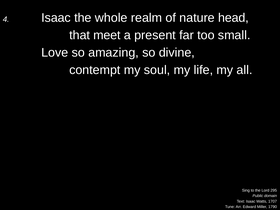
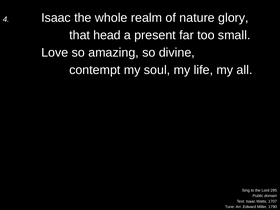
head: head -> glory
meet: meet -> head
